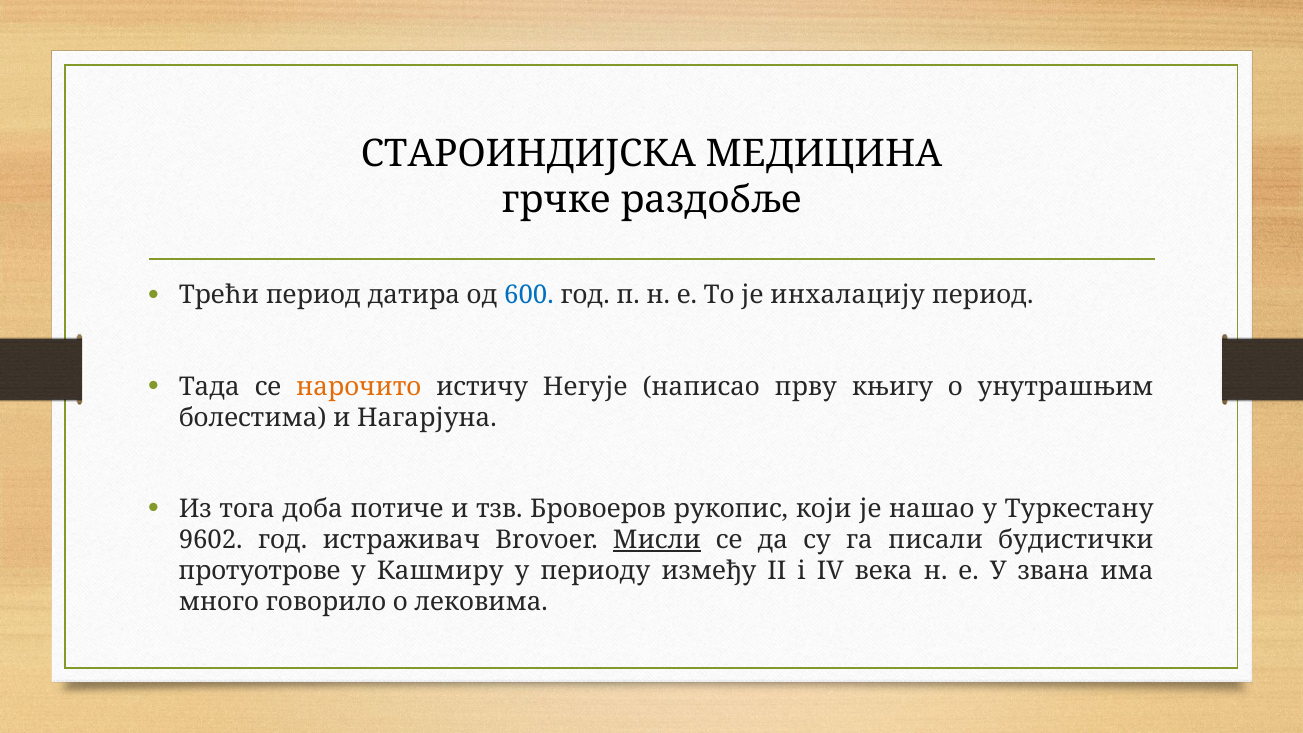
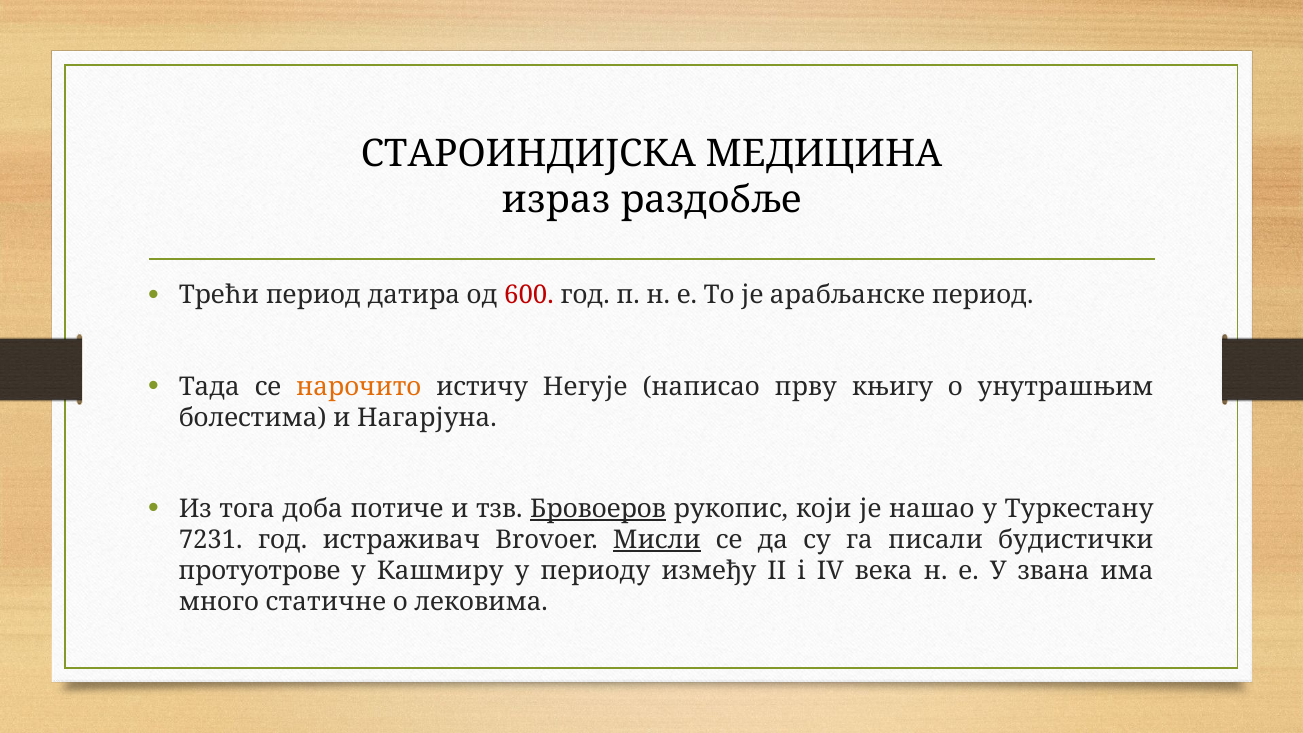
грчке: грчке -> израз
600 colour: blue -> red
инхалацију: инхалацију -> арабљанске
Бровоеров underline: none -> present
9602: 9602 -> 7231
говорило: говорило -> статичне
